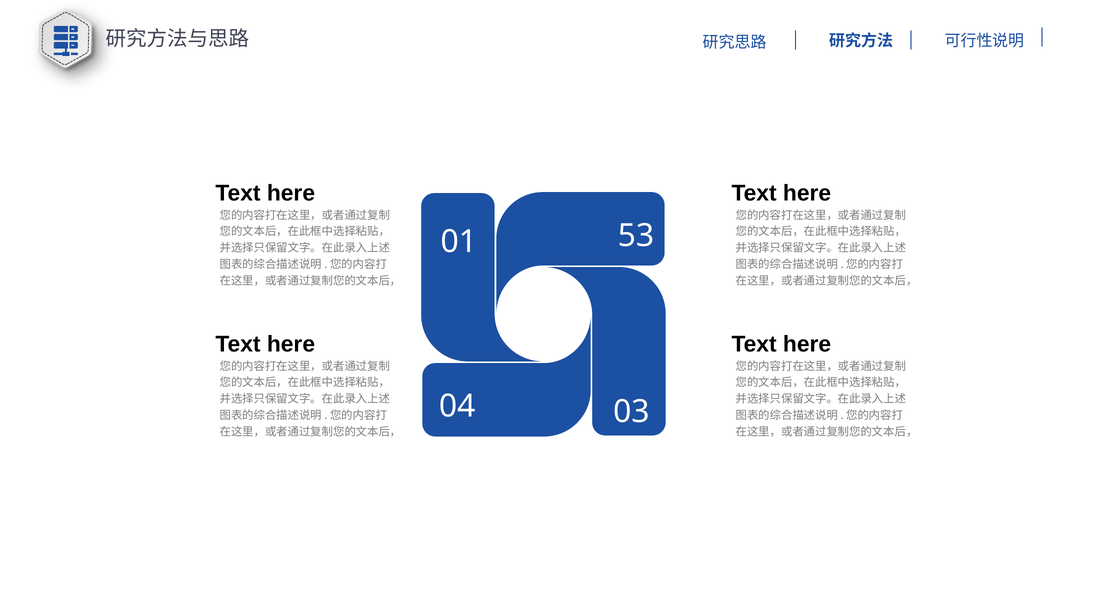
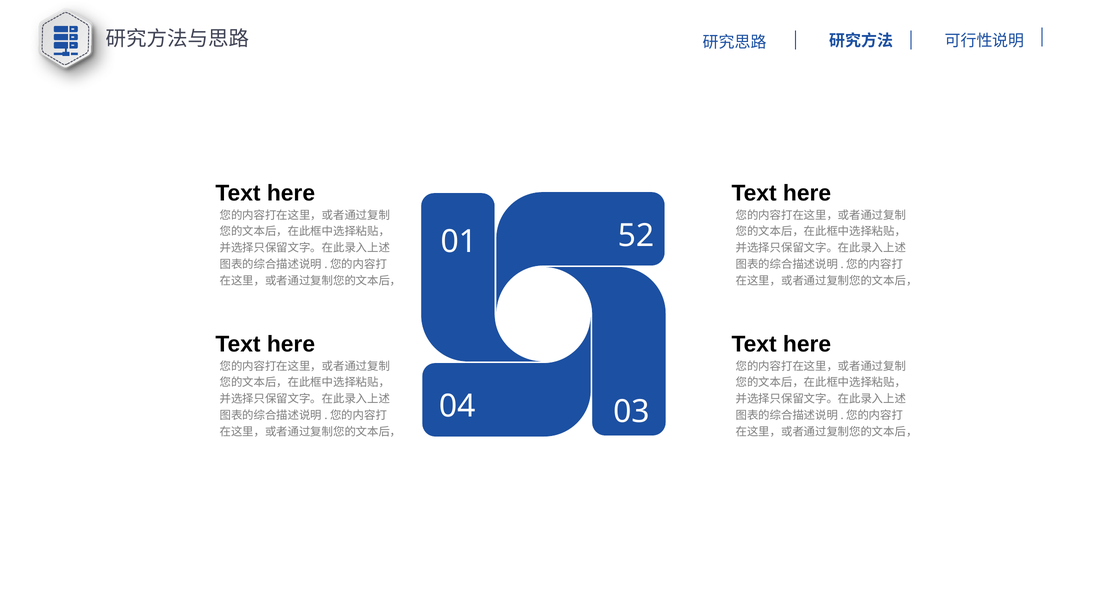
53: 53 -> 52
